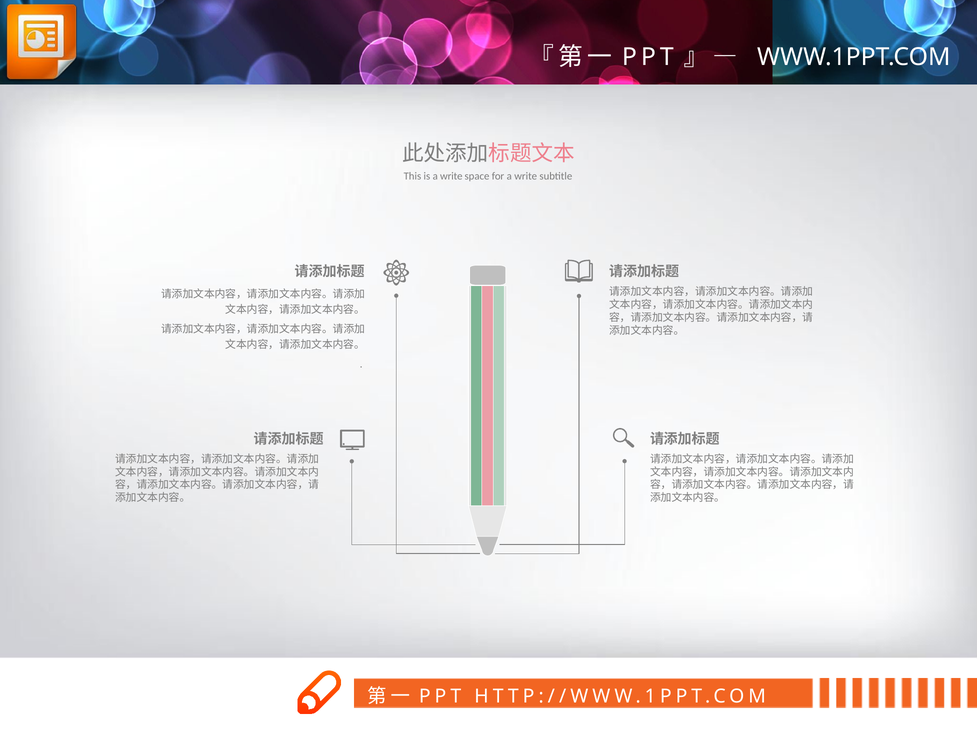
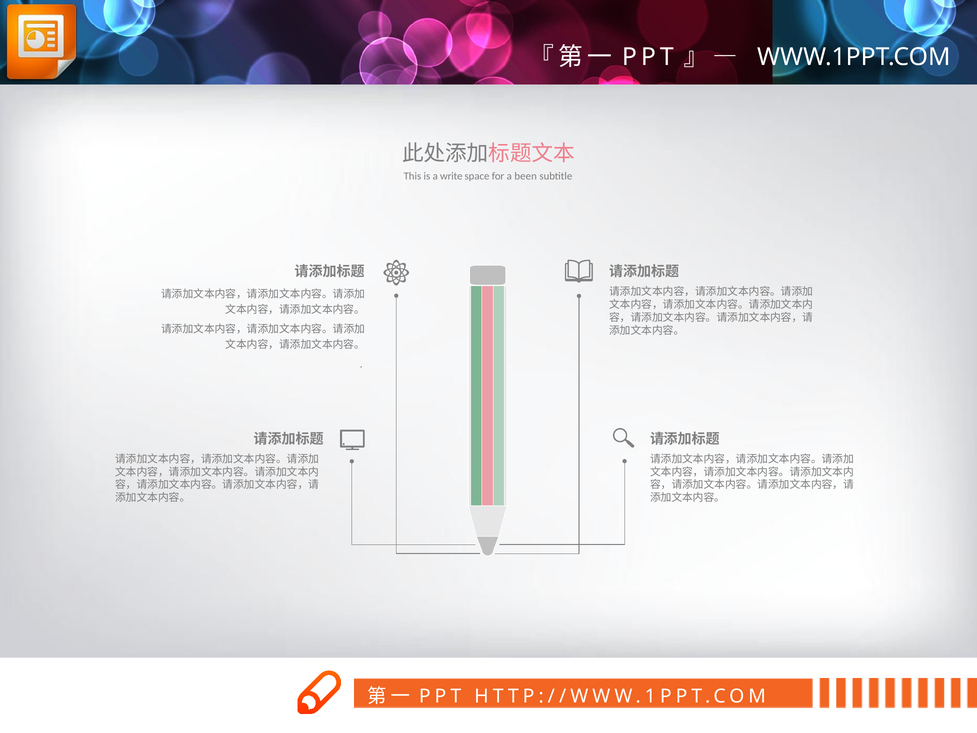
for a write: write -> been
